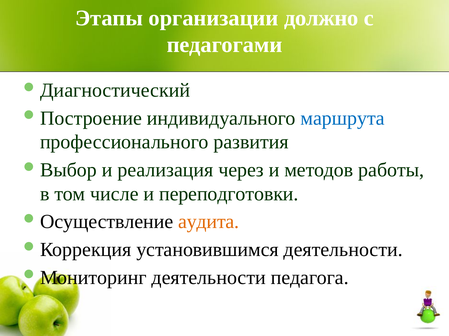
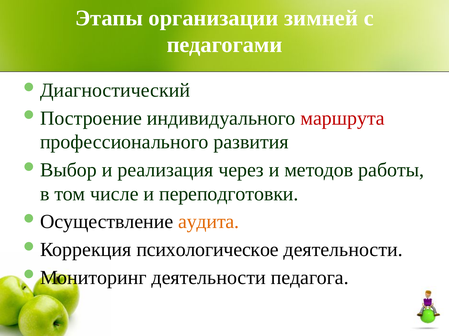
должно: должно -> зимней
маршрута colour: blue -> red
установившимся: установившимся -> психологическое
